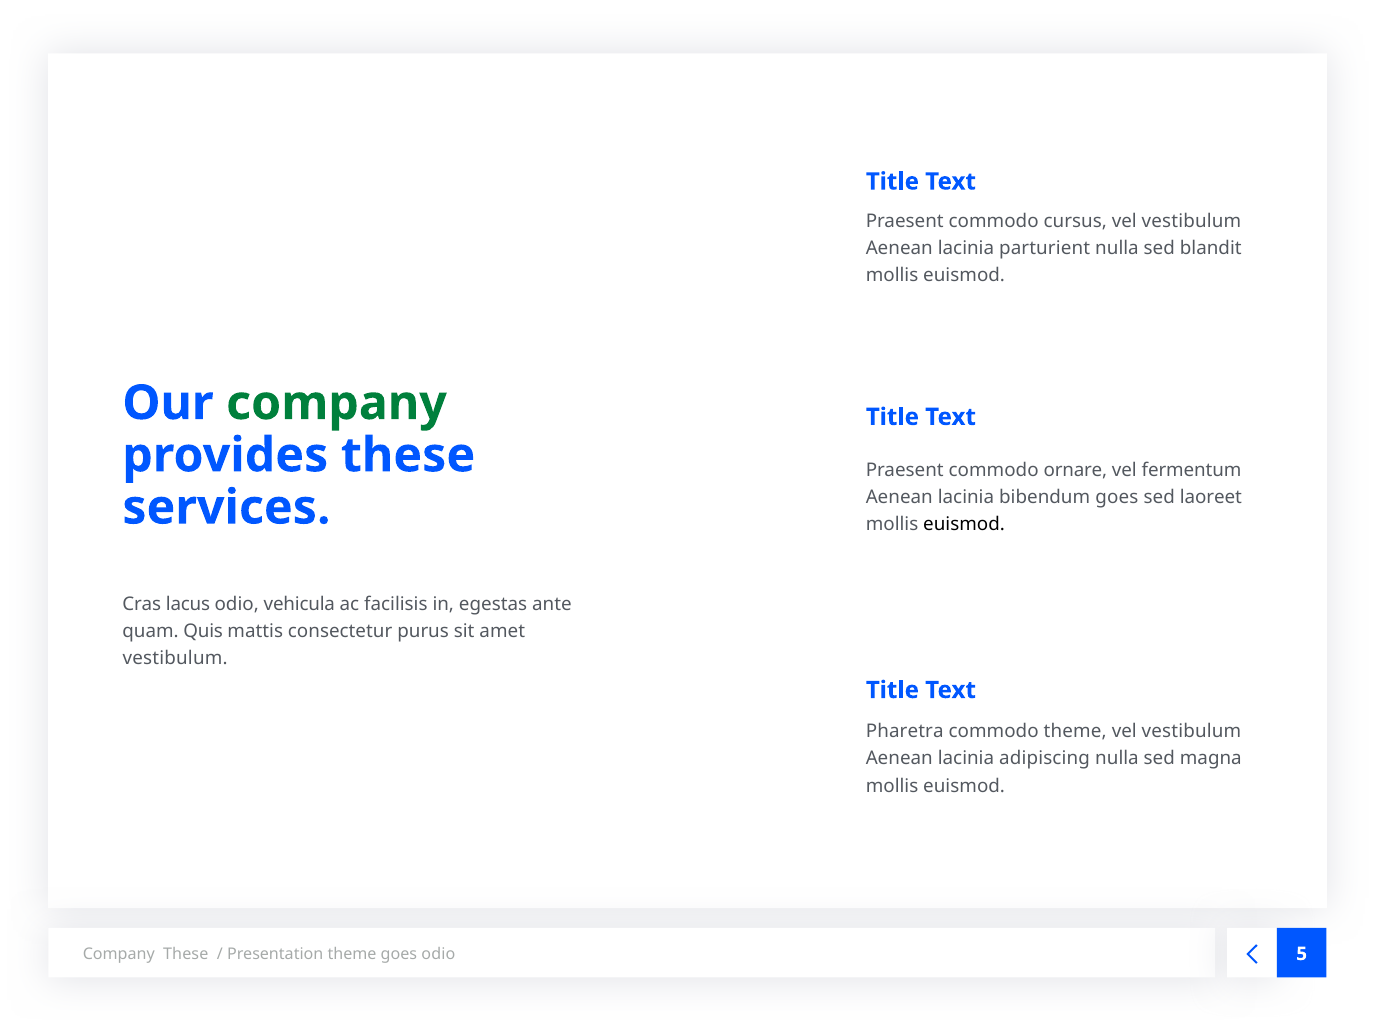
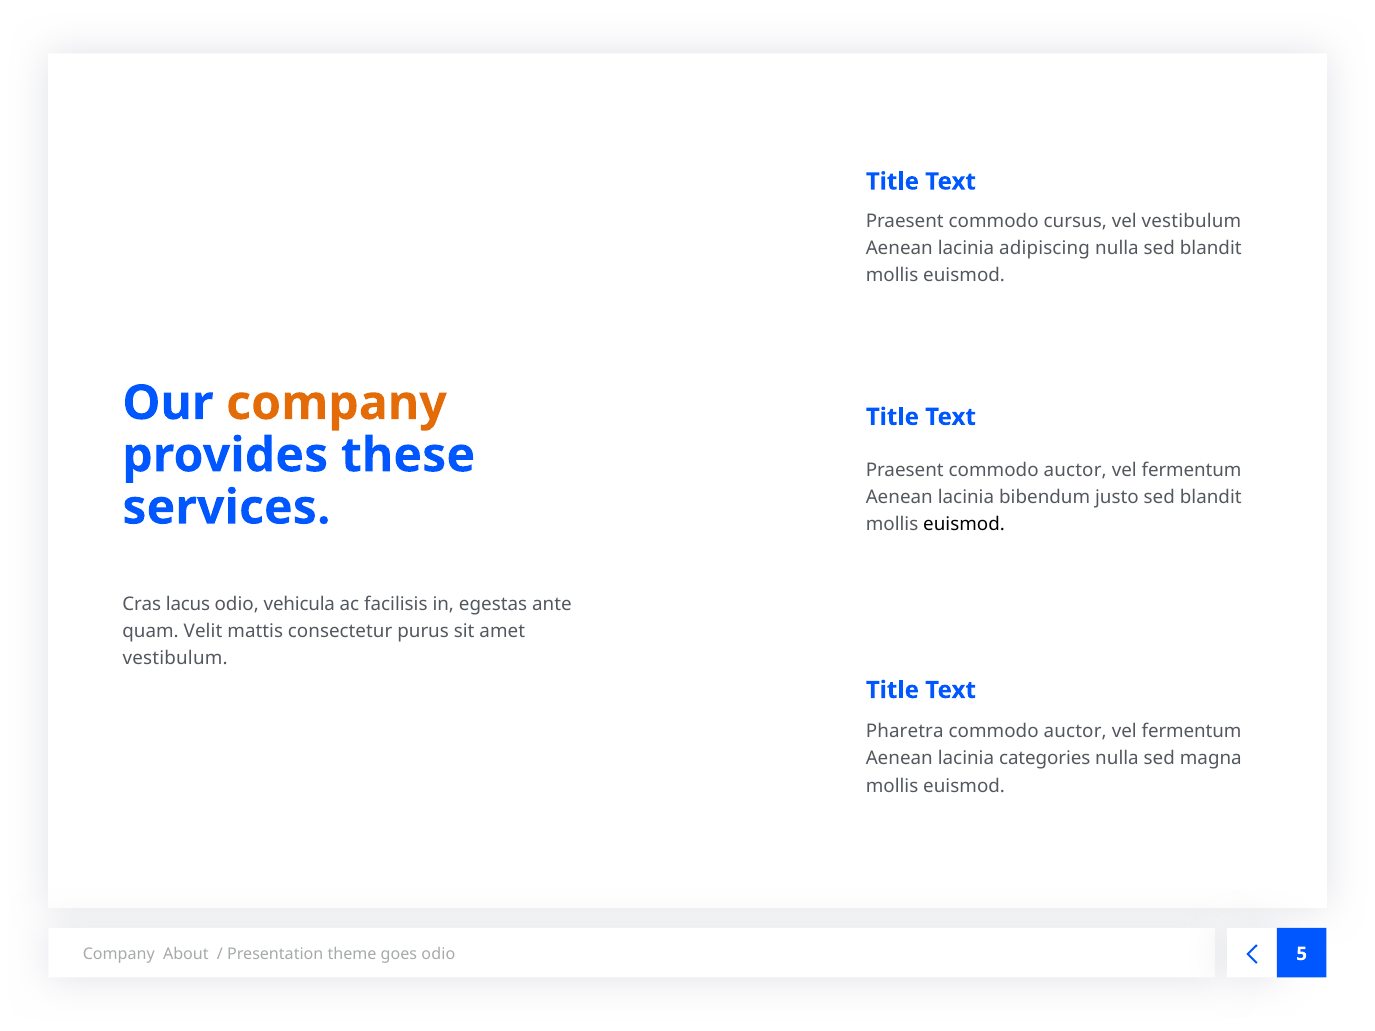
parturient: parturient -> adipiscing
company at (336, 403) colour: green -> orange
Praesent commodo ornare: ornare -> auctor
bibendum goes: goes -> justo
laoreet at (1211, 498): laoreet -> blandit
Quis: Quis -> Velit
theme at (1075, 732): theme -> auctor
vestibulum at (1191, 732): vestibulum -> fermentum
adipiscing: adipiscing -> categories
Company These: These -> About
